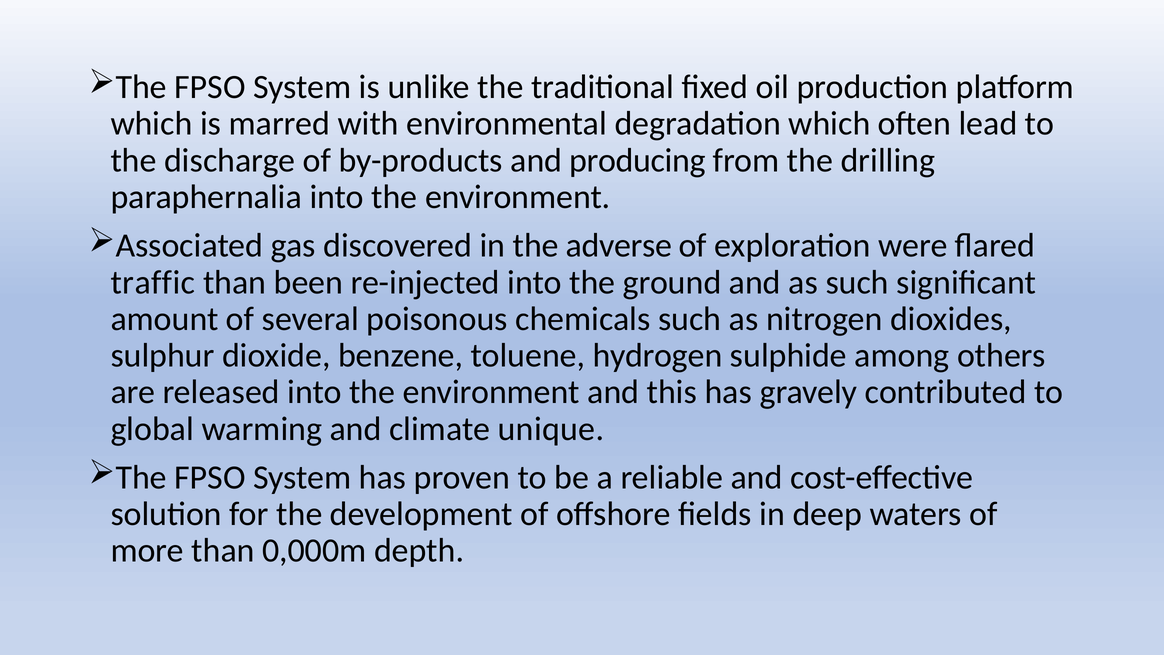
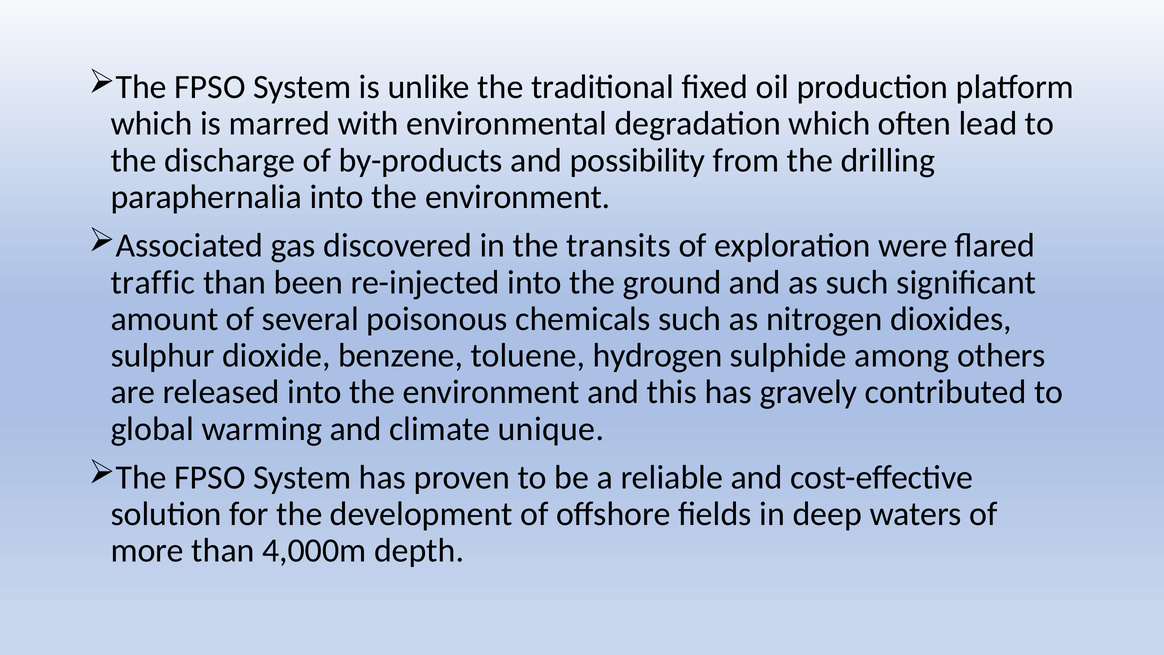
producing: producing -> possibility
adverse: adverse -> transits
0,000m: 0,000m -> 4,000m
